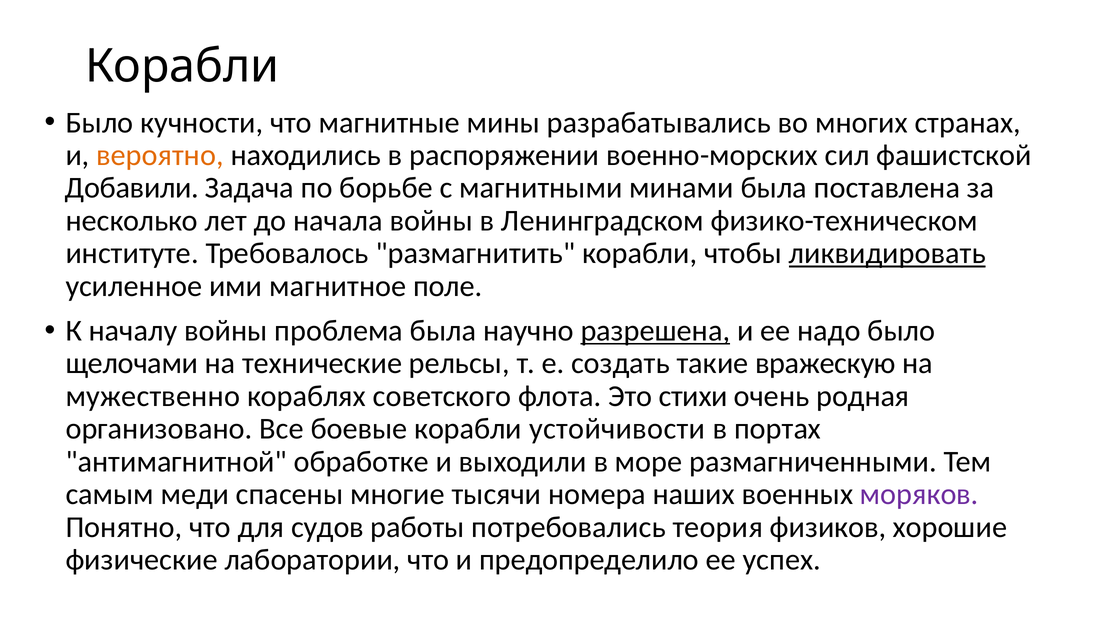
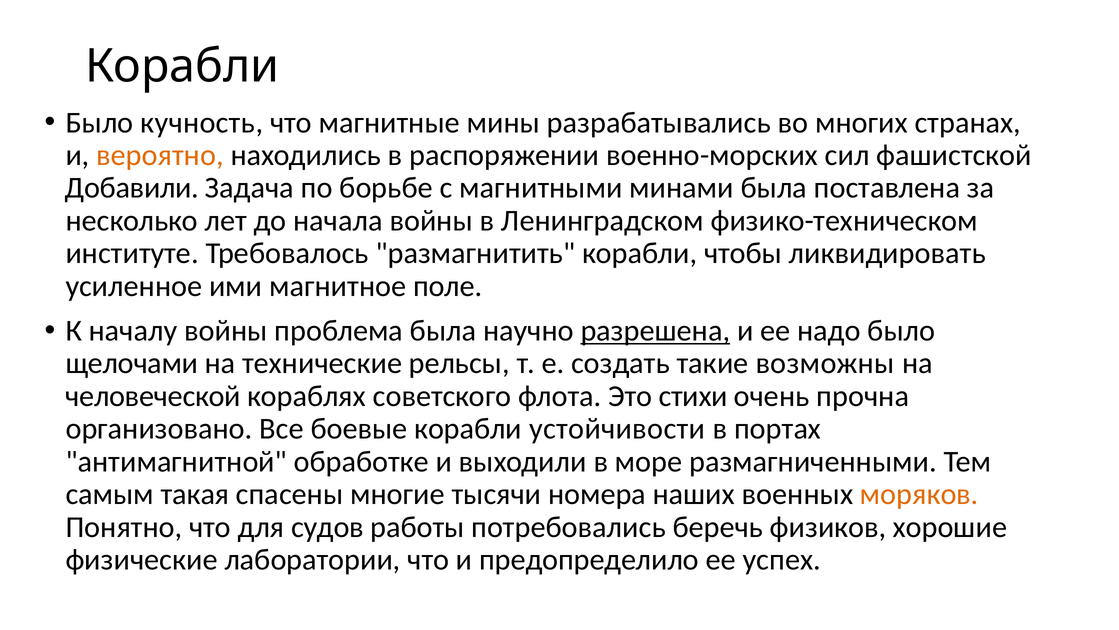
кучности: кучности -> кучность
ликвидировать underline: present -> none
вражескую: вражескую -> возможны
мужественно: мужественно -> человеческой
родная: родная -> прочна
меди: меди -> такая
моряков colour: purple -> orange
теория: теория -> беречь
